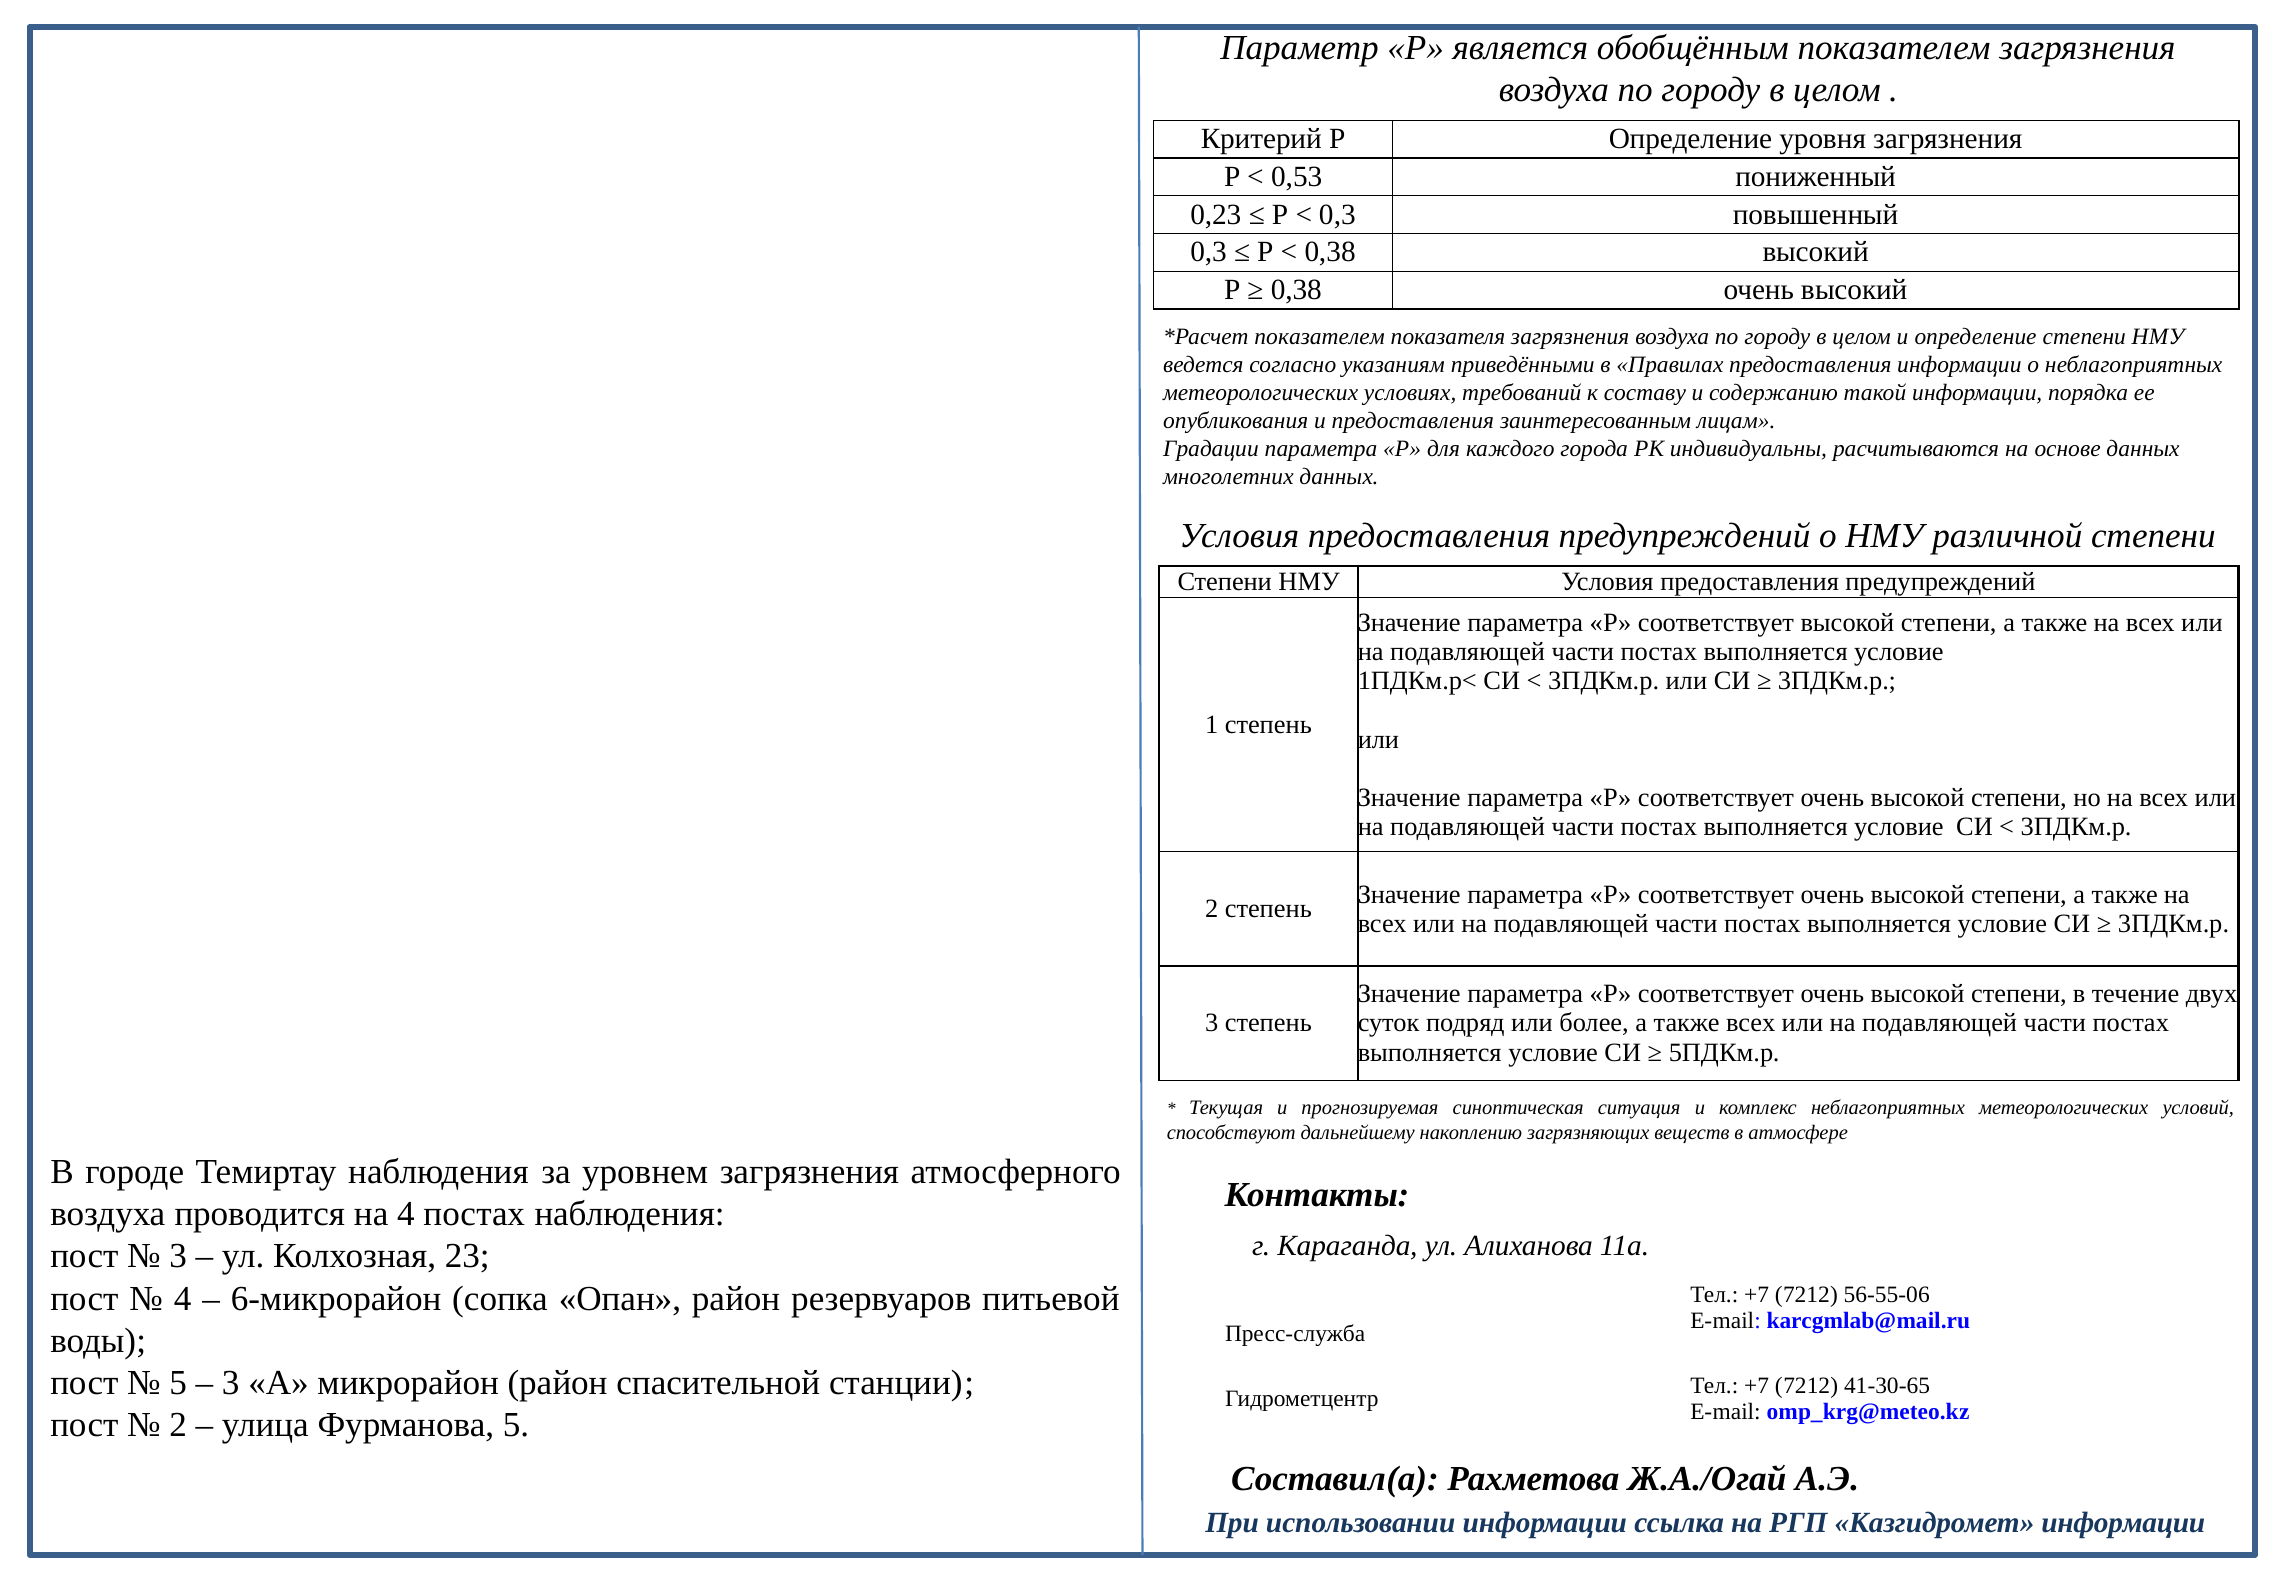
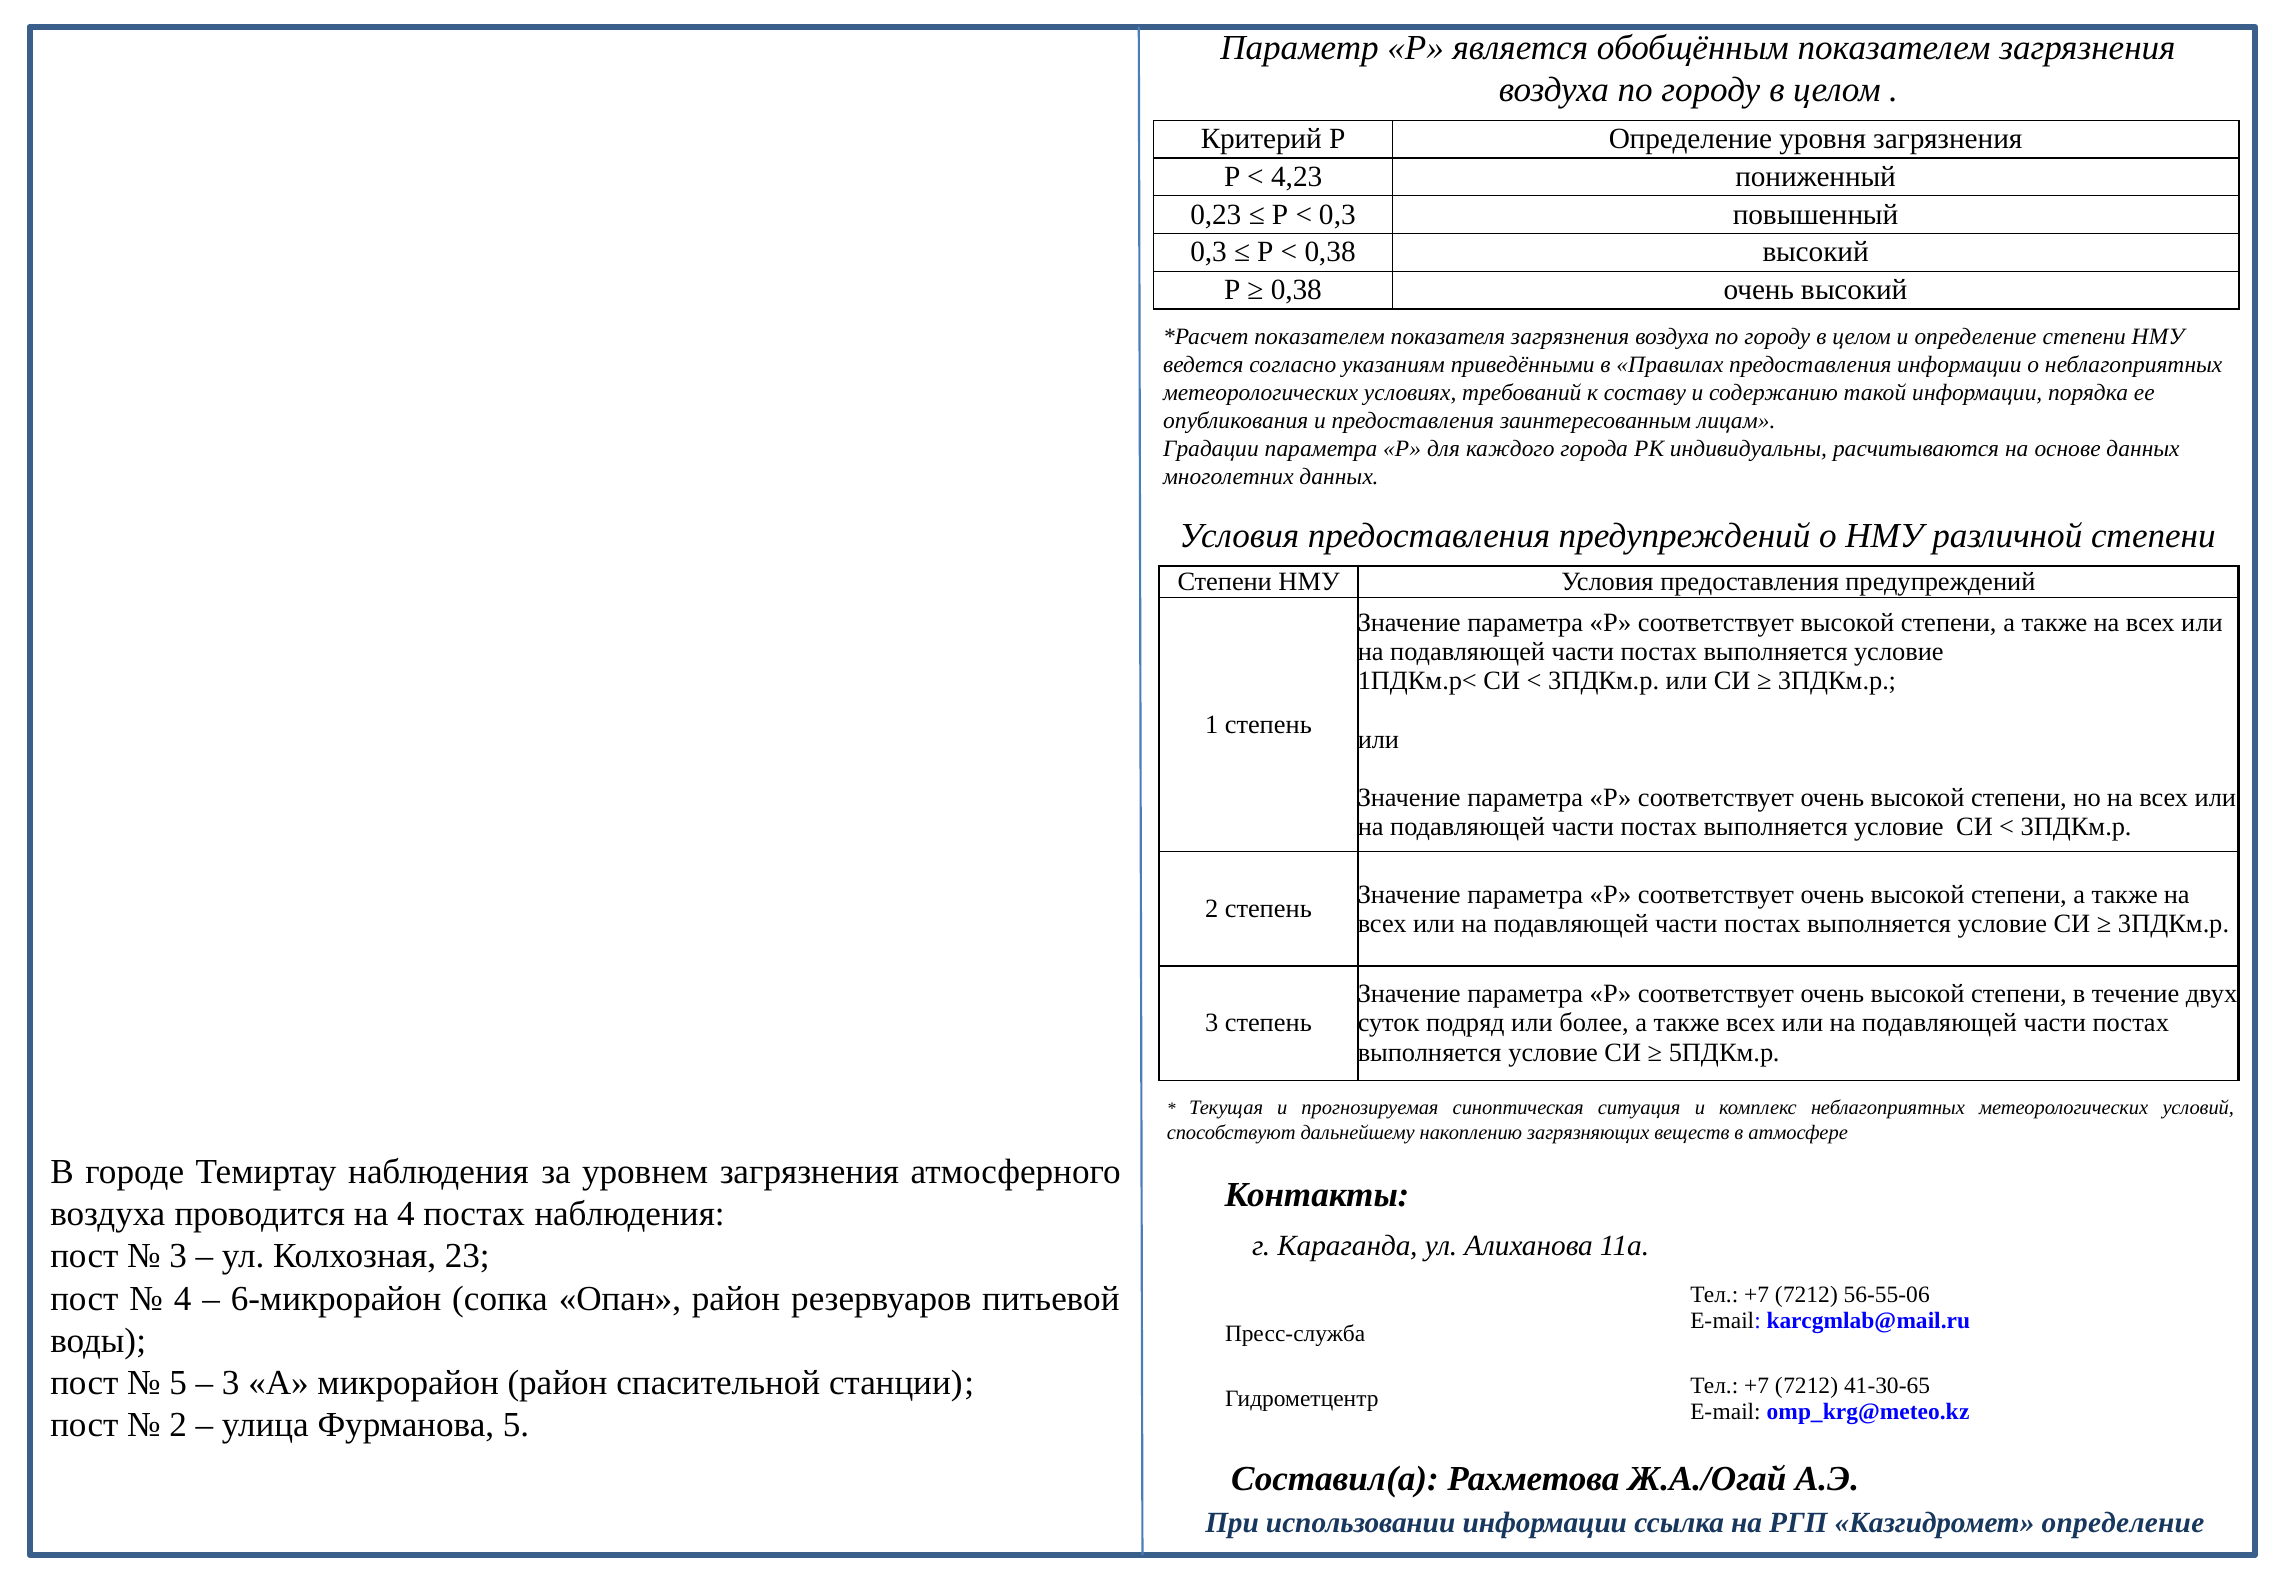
0,53: 0,53 -> 4,23
Казгидромет информации: информации -> определение
